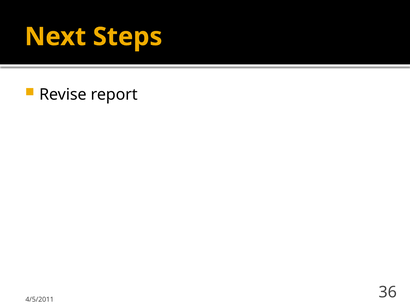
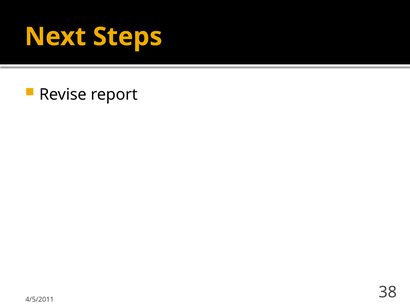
36: 36 -> 38
